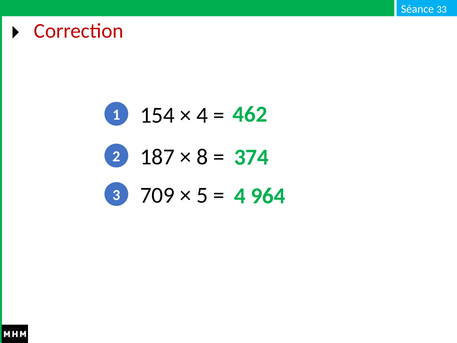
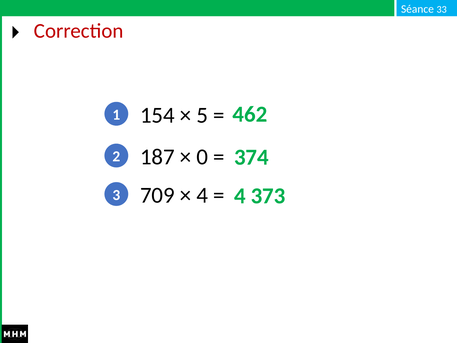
4 at (202, 115): 4 -> 5
8: 8 -> 0
5 at (202, 195): 5 -> 4
964: 964 -> 373
